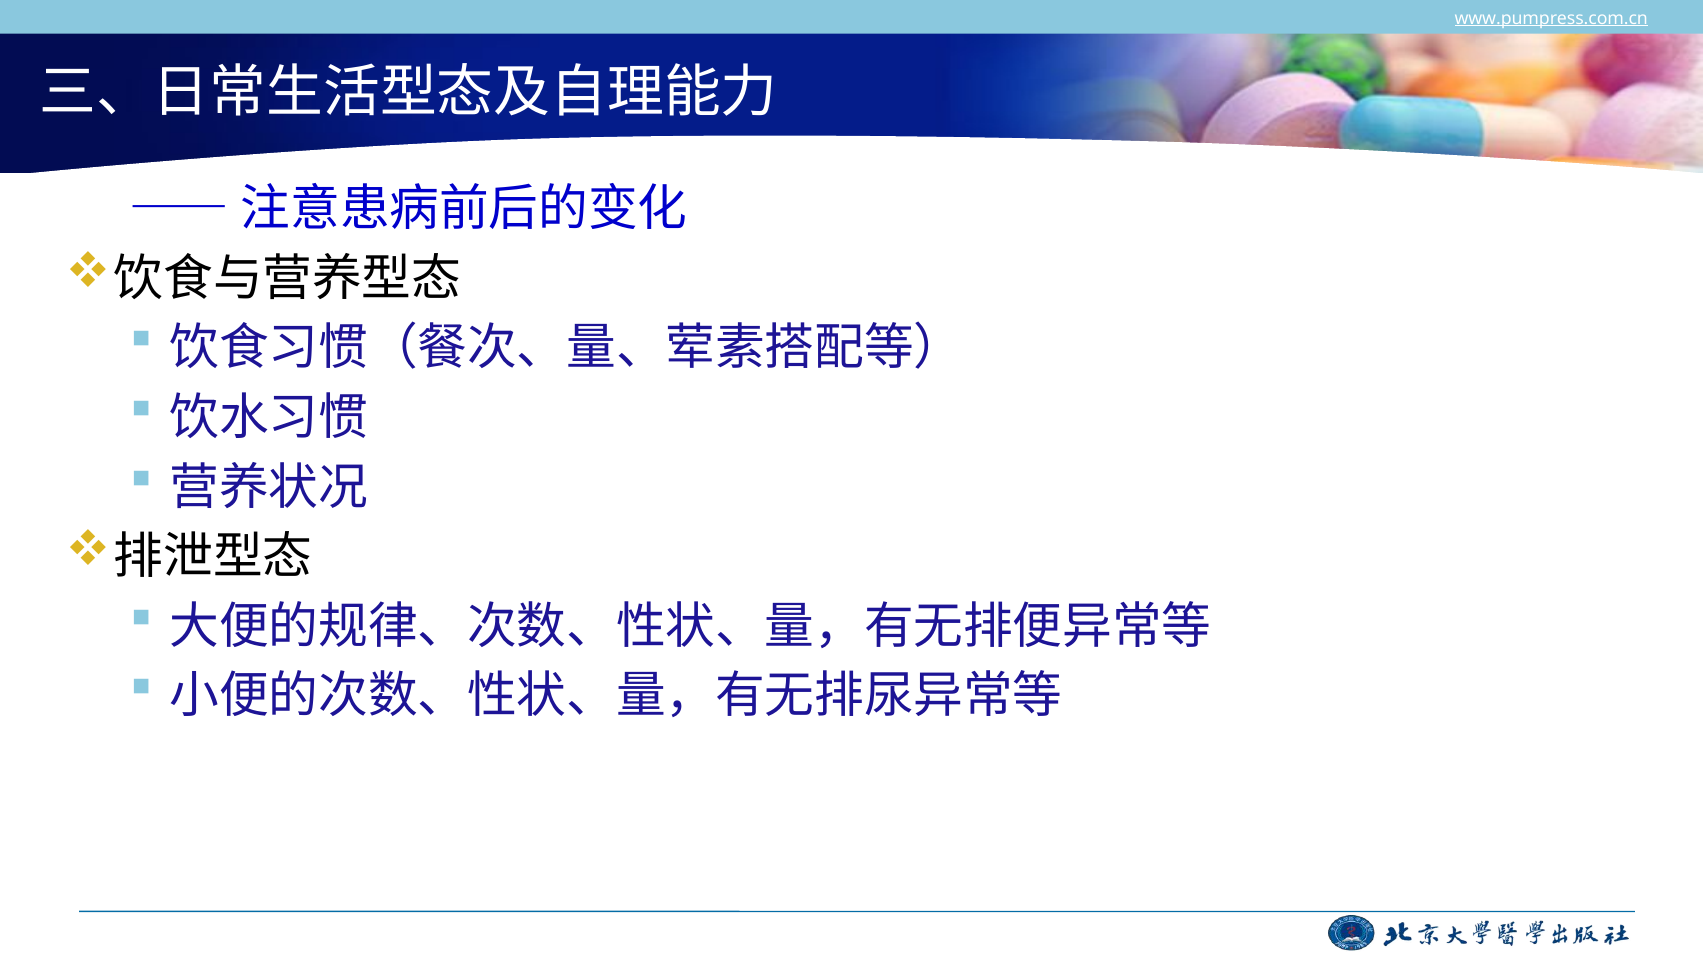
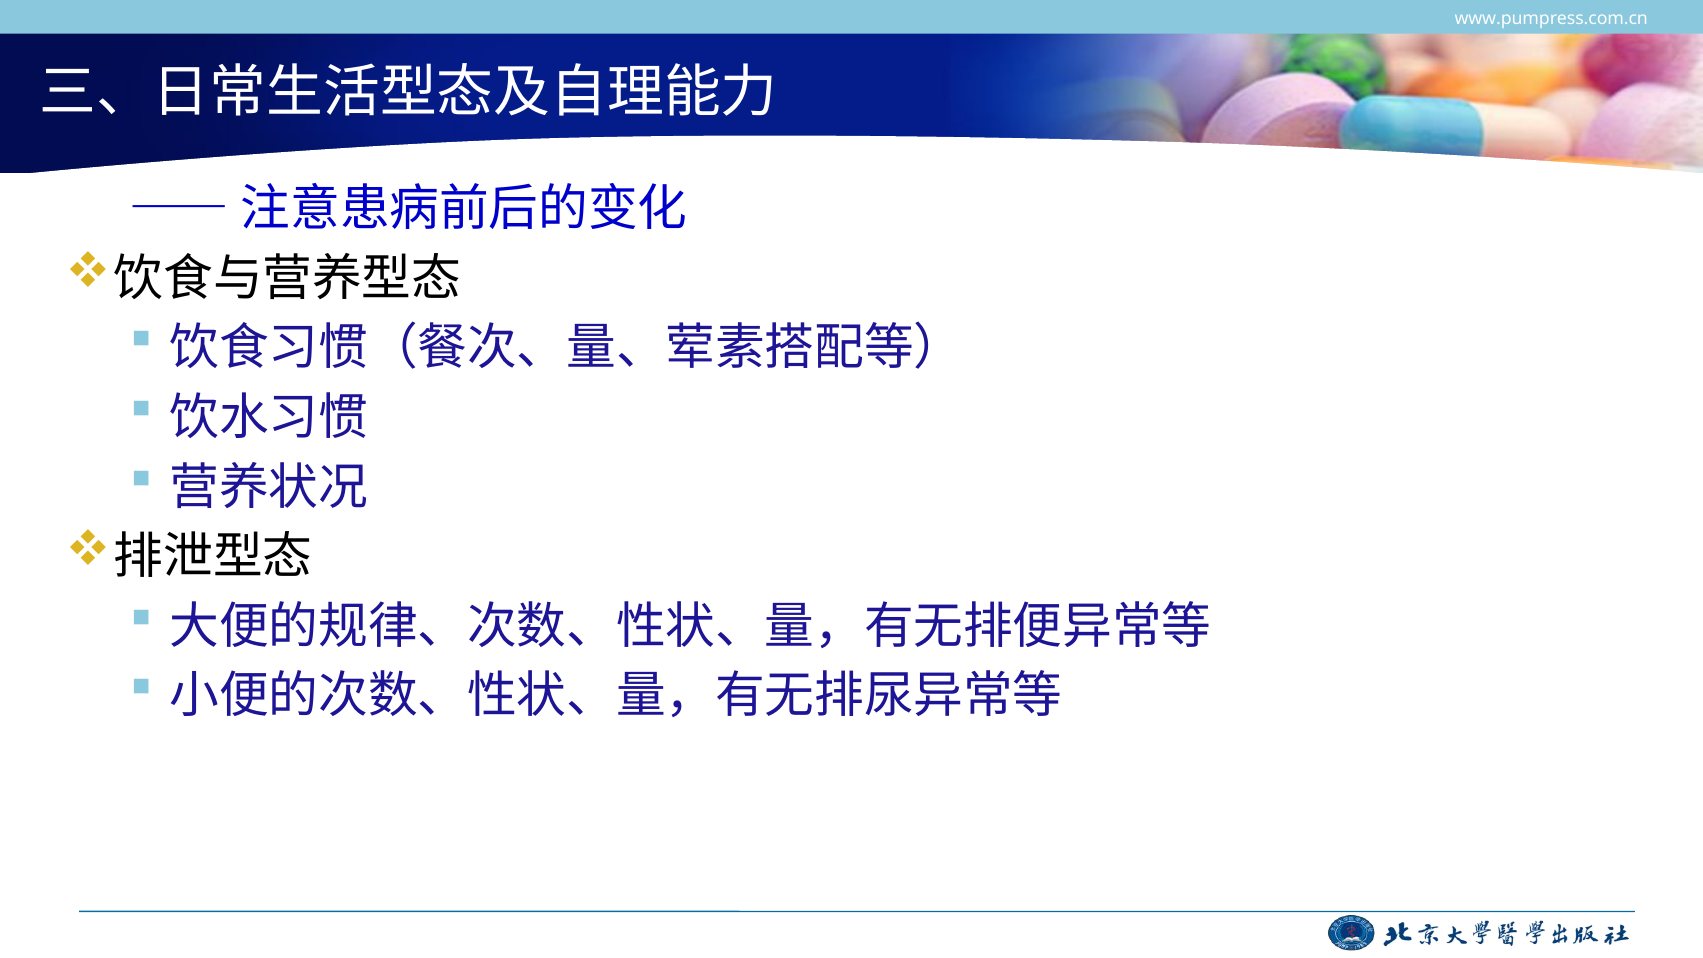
www.pumpress.com.cn underline: present -> none
